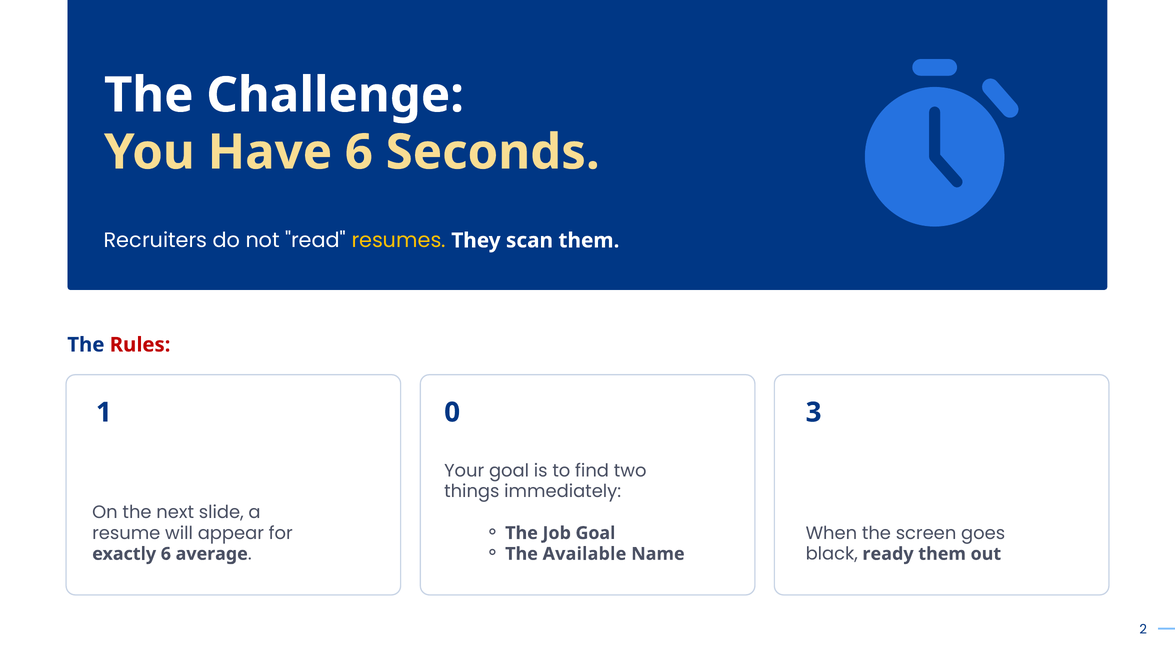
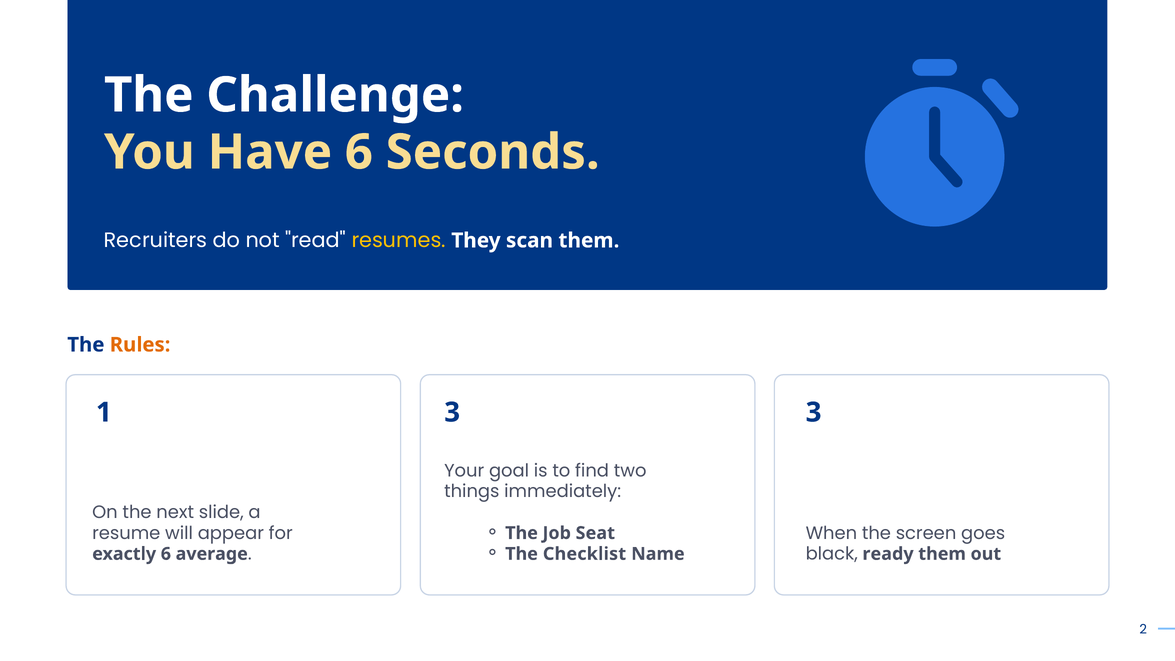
Rules colour: red -> orange
1 0: 0 -> 3
Job Goal: Goal -> Seat
Available: Available -> Checklist
